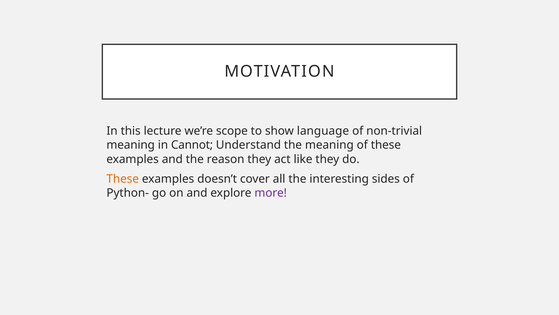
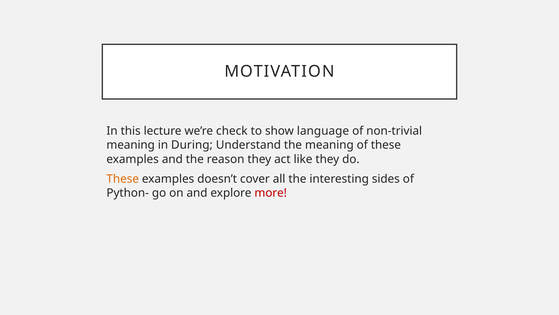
scope: scope -> check
Cannot: Cannot -> During
more colour: purple -> red
